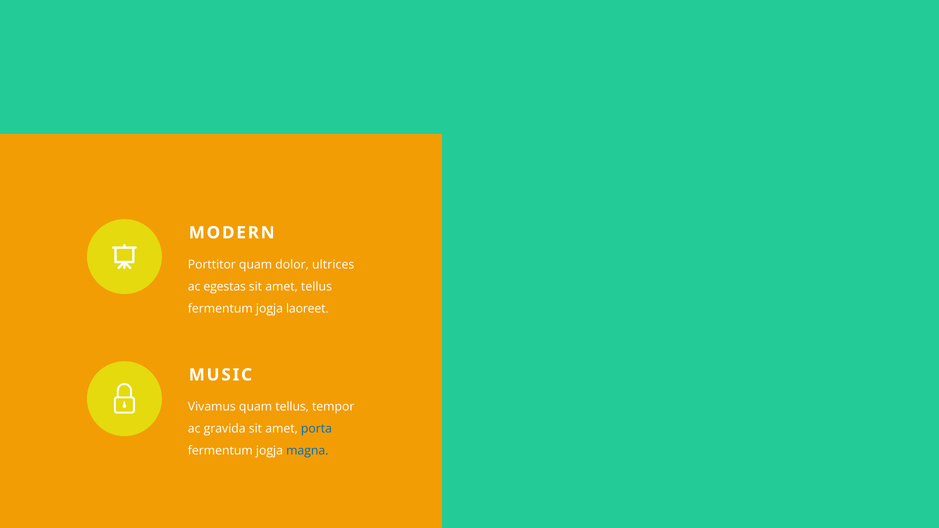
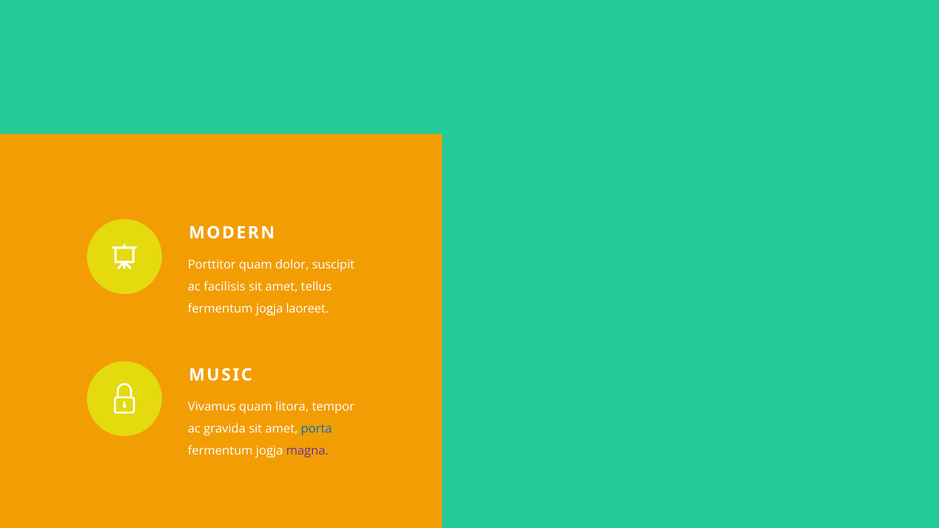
ultrices: ultrices -> suscipit
egestas: egestas -> facilisis
quam tellus: tellus -> litora
magna colour: blue -> purple
